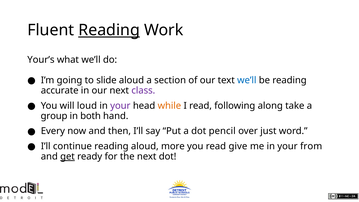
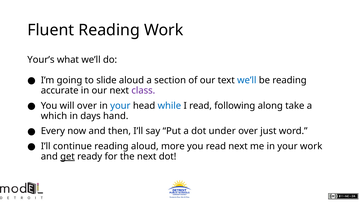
Reading at (109, 30) underline: present -> none
will loud: loud -> over
your at (120, 106) colour: purple -> blue
while colour: orange -> blue
group: group -> which
both: both -> days
pencil: pencil -> under
read give: give -> next
your from: from -> work
